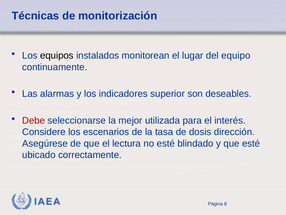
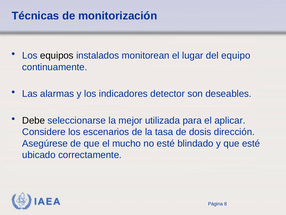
superior: superior -> detector
Debe colour: red -> black
interés: interés -> aplicar
lectura: lectura -> mucho
